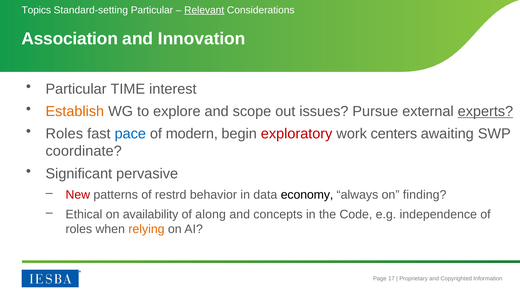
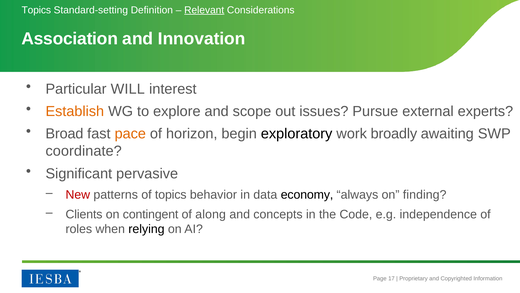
Standard-setting Particular: Particular -> Definition
TIME: TIME -> WILL
experts underline: present -> none
Roles at (64, 134): Roles -> Broad
pace colour: blue -> orange
modern: modern -> horizon
exploratory colour: red -> black
centers: centers -> broadly
of restrd: restrd -> topics
Ethical: Ethical -> Clients
availability: availability -> contingent
relying colour: orange -> black
